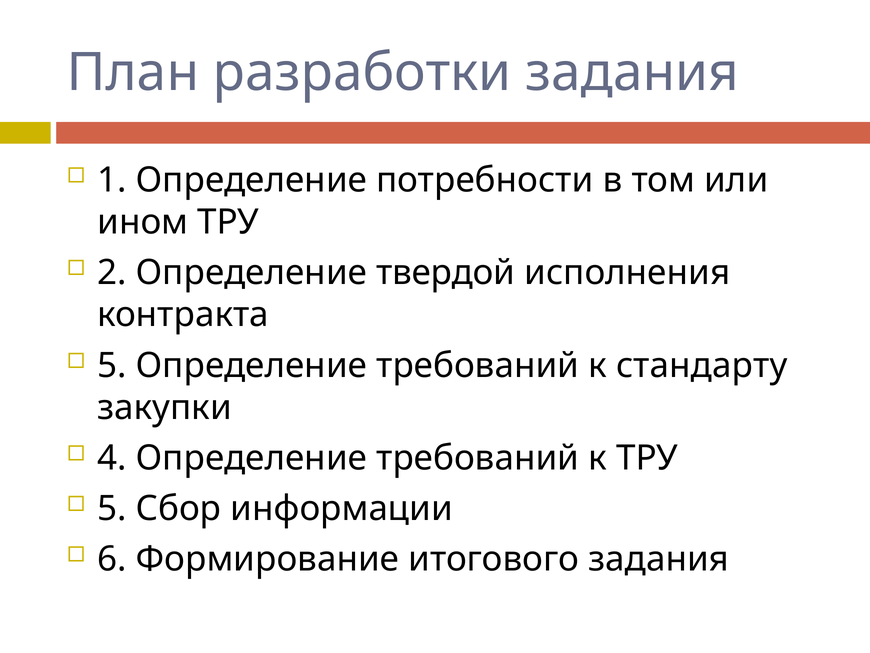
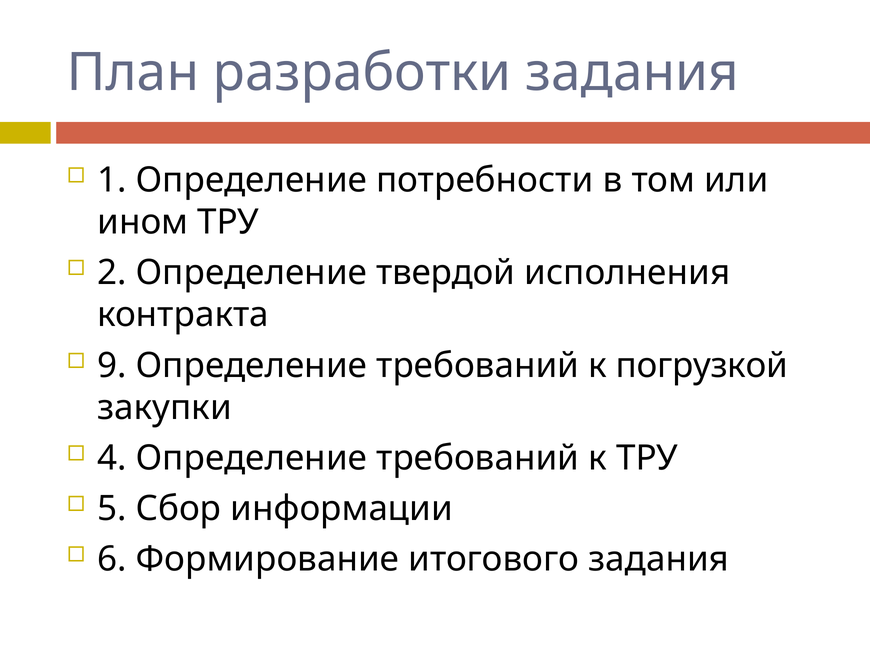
5 at (112, 365): 5 -> 9
стандарту: стандарту -> погрузкой
